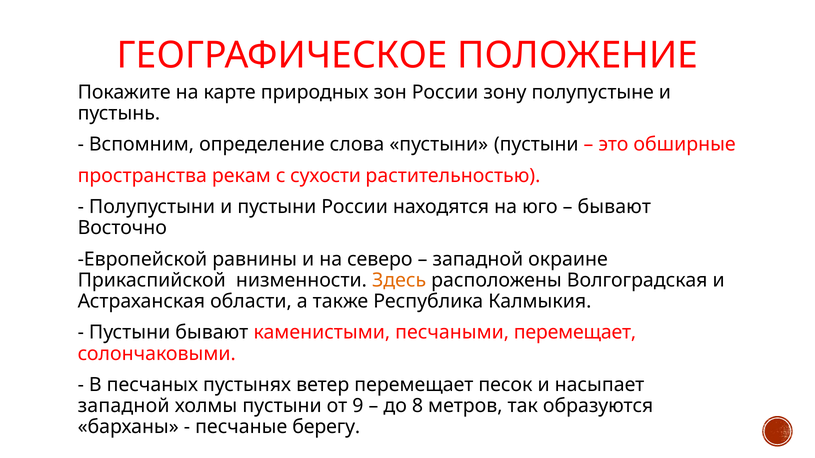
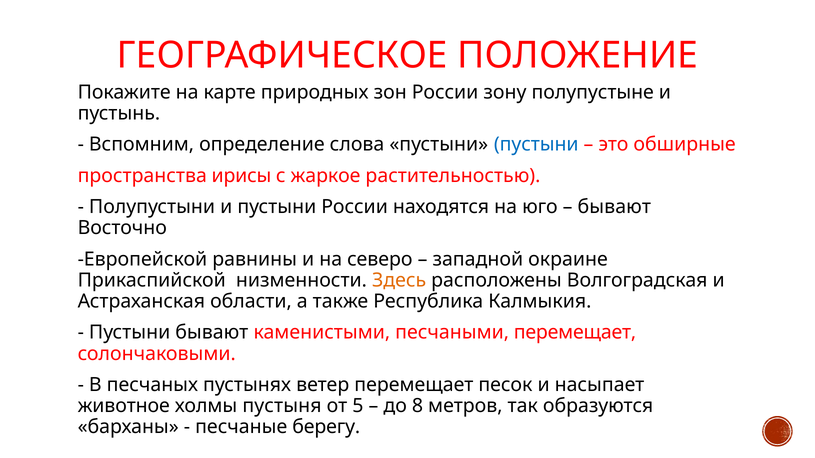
пустыни at (536, 145) colour: black -> blue
рекам: рекам -> ирисы
сухости: сухости -> жаркое
западной at (124, 406): западной -> животное
холмы пустыни: пустыни -> пустыня
9: 9 -> 5
